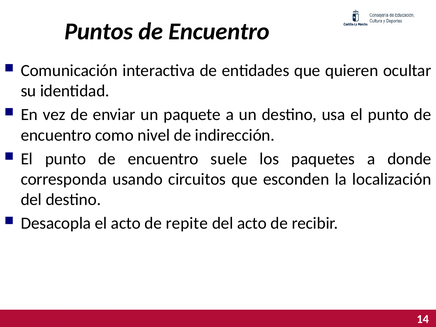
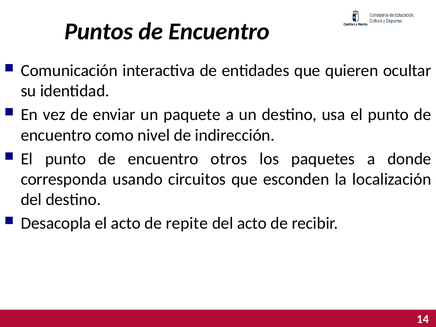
suele: suele -> otros
